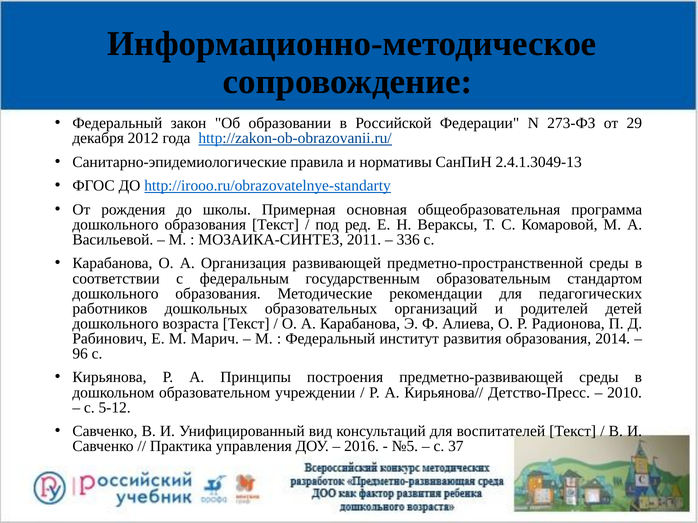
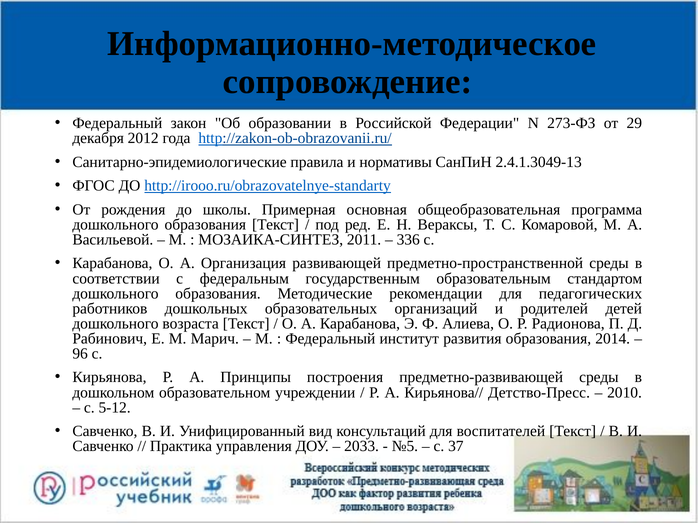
2016: 2016 -> 2033
